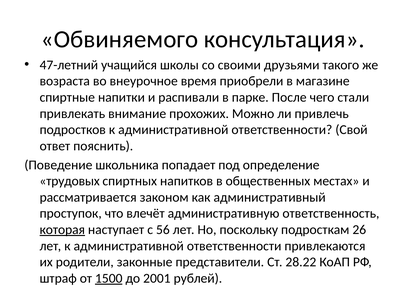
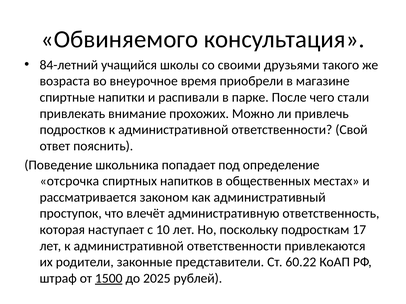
47-летний: 47-летний -> 84-летний
трудовых: трудовых -> отсрочка
которая underline: present -> none
56: 56 -> 10
26: 26 -> 17
28.22: 28.22 -> 60.22
2001: 2001 -> 2025
